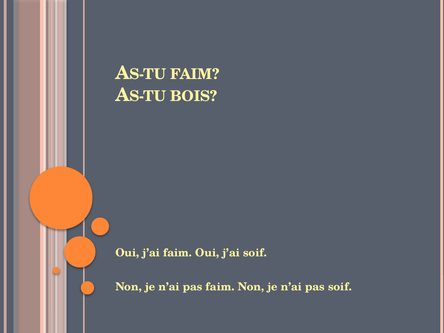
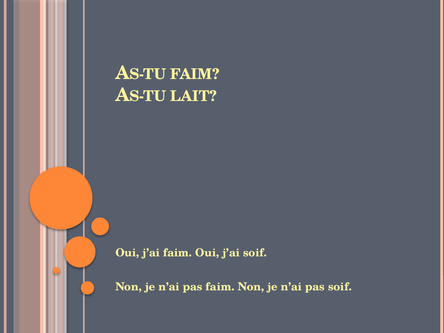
BOIS: BOIS -> LAIT
